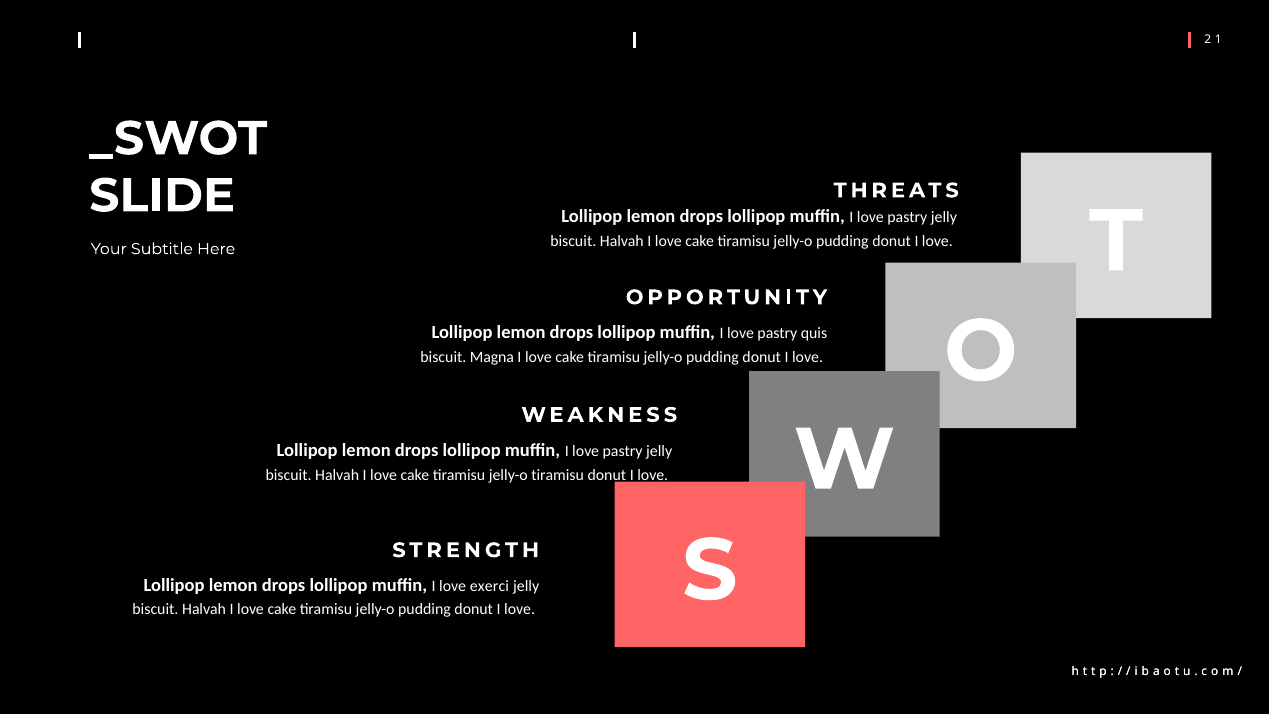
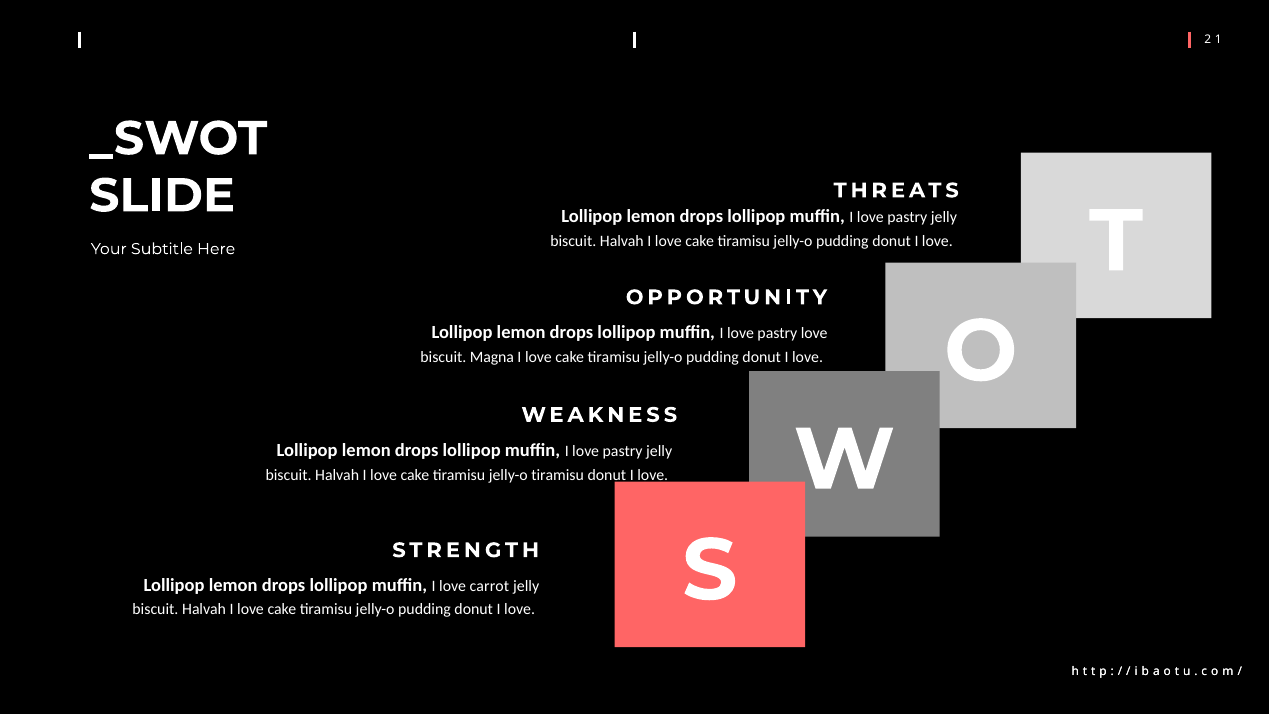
pastry quis: quis -> love
exerci: exerci -> carrot
